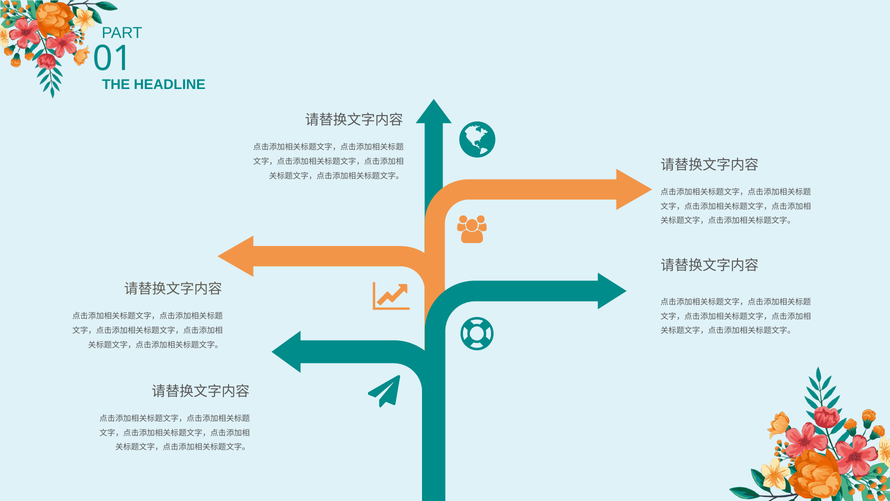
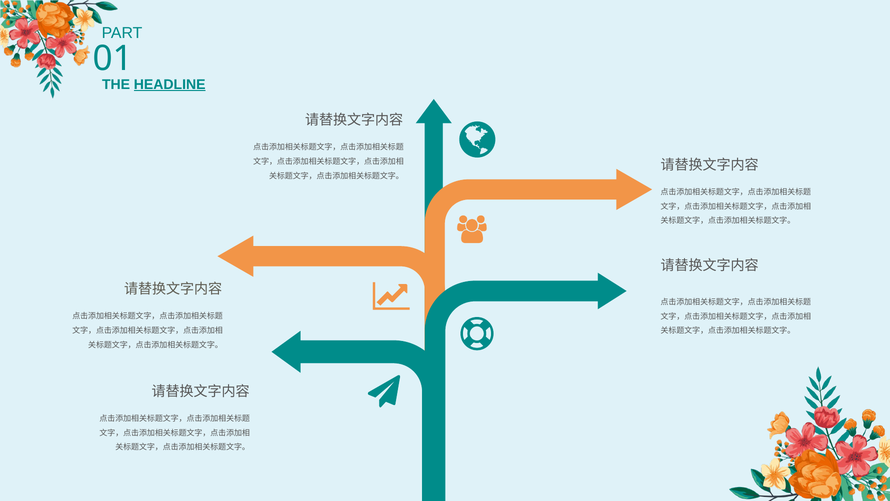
HEADLINE underline: none -> present
